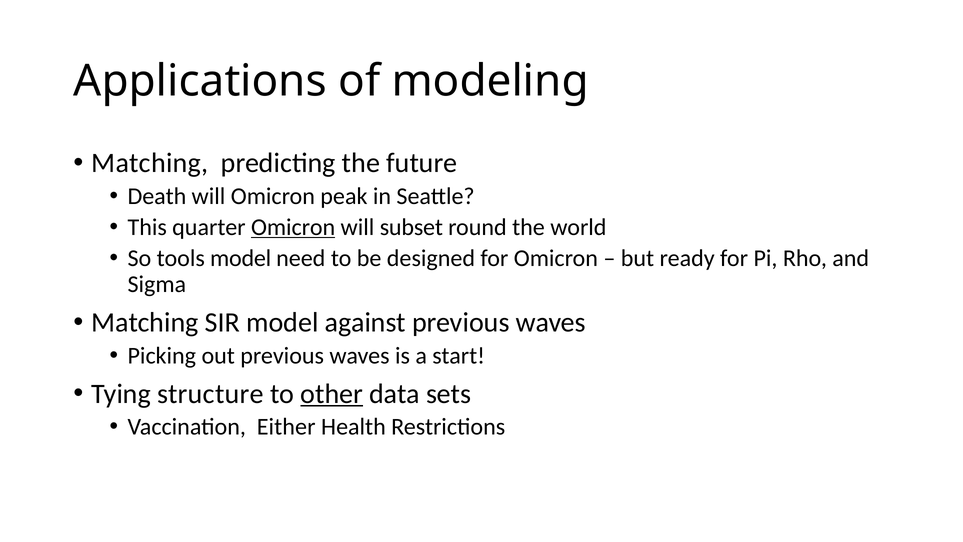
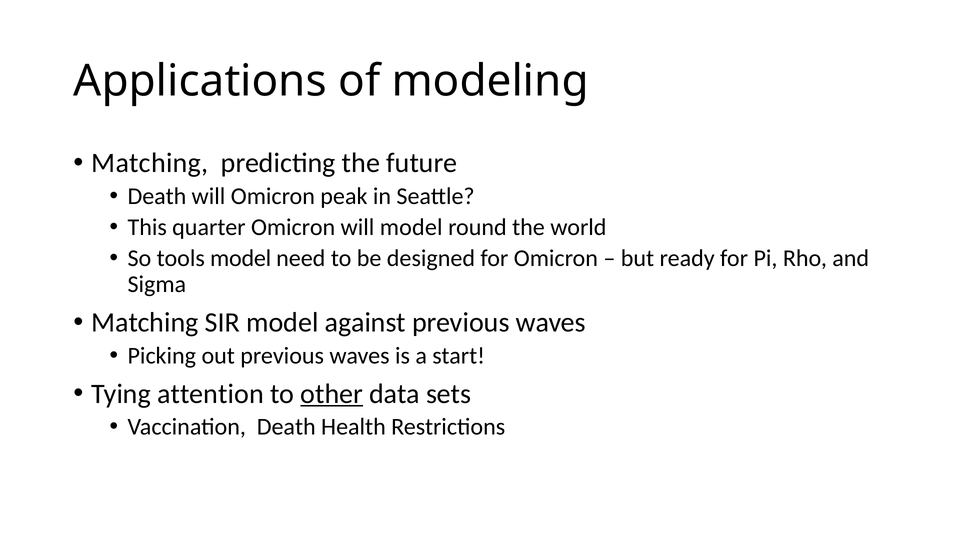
Omicron at (293, 227) underline: present -> none
will subset: subset -> model
structure: structure -> attention
Vaccination Either: Either -> Death
